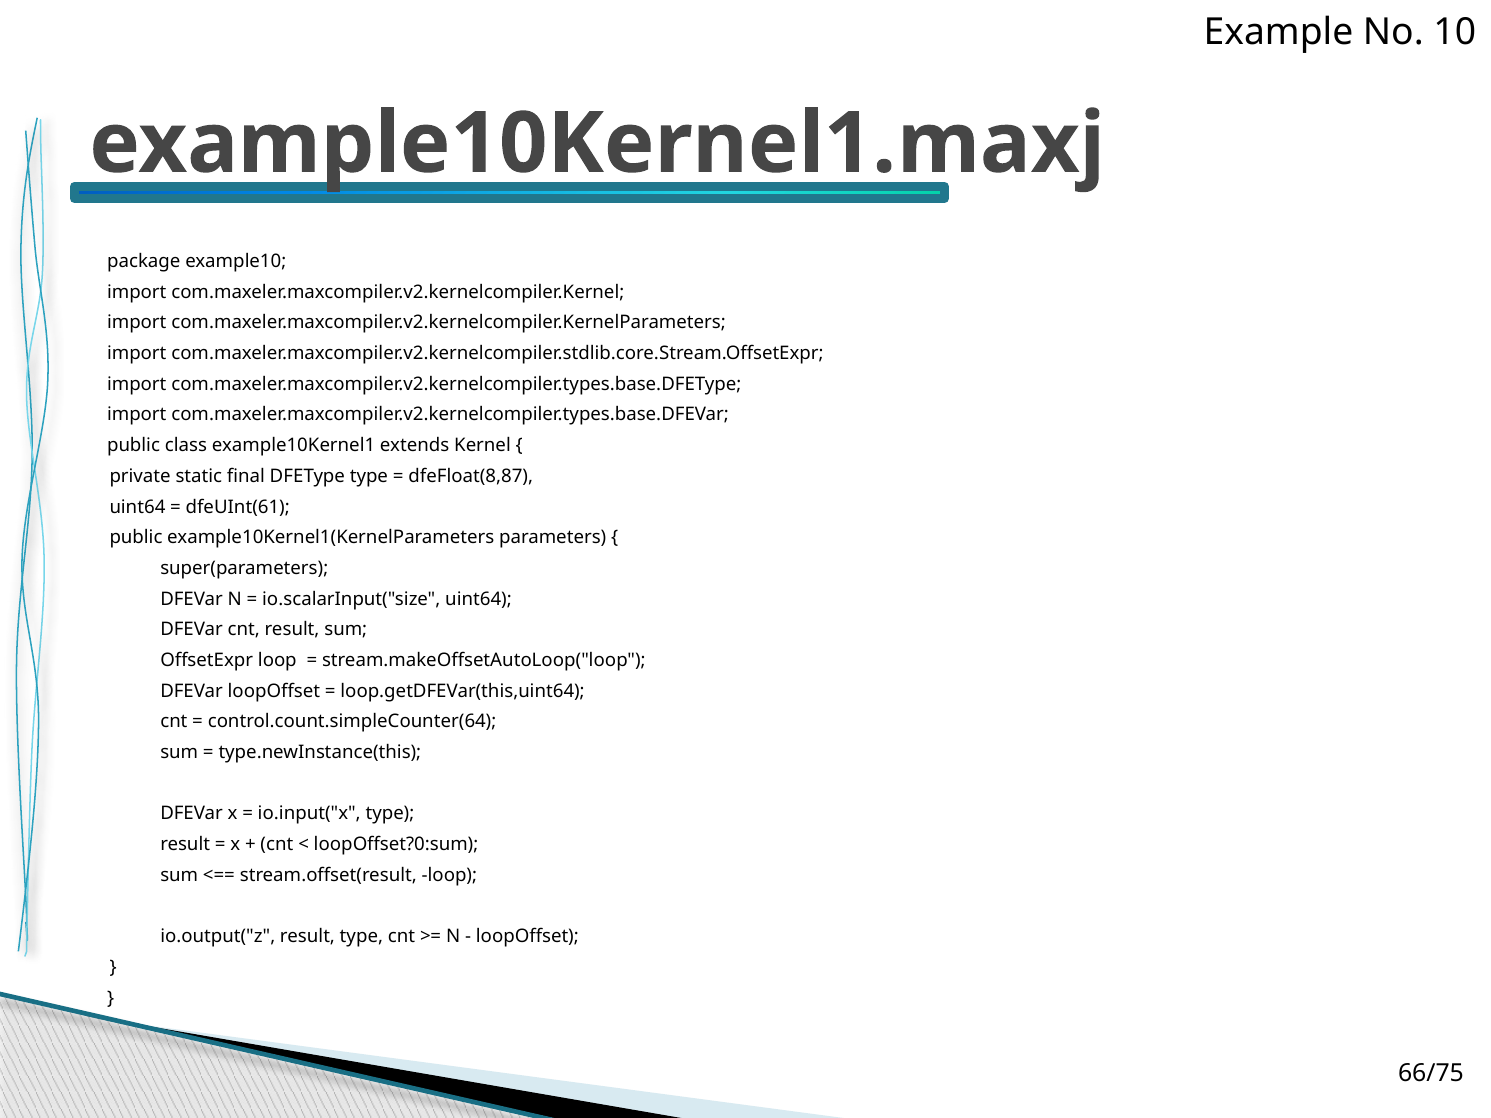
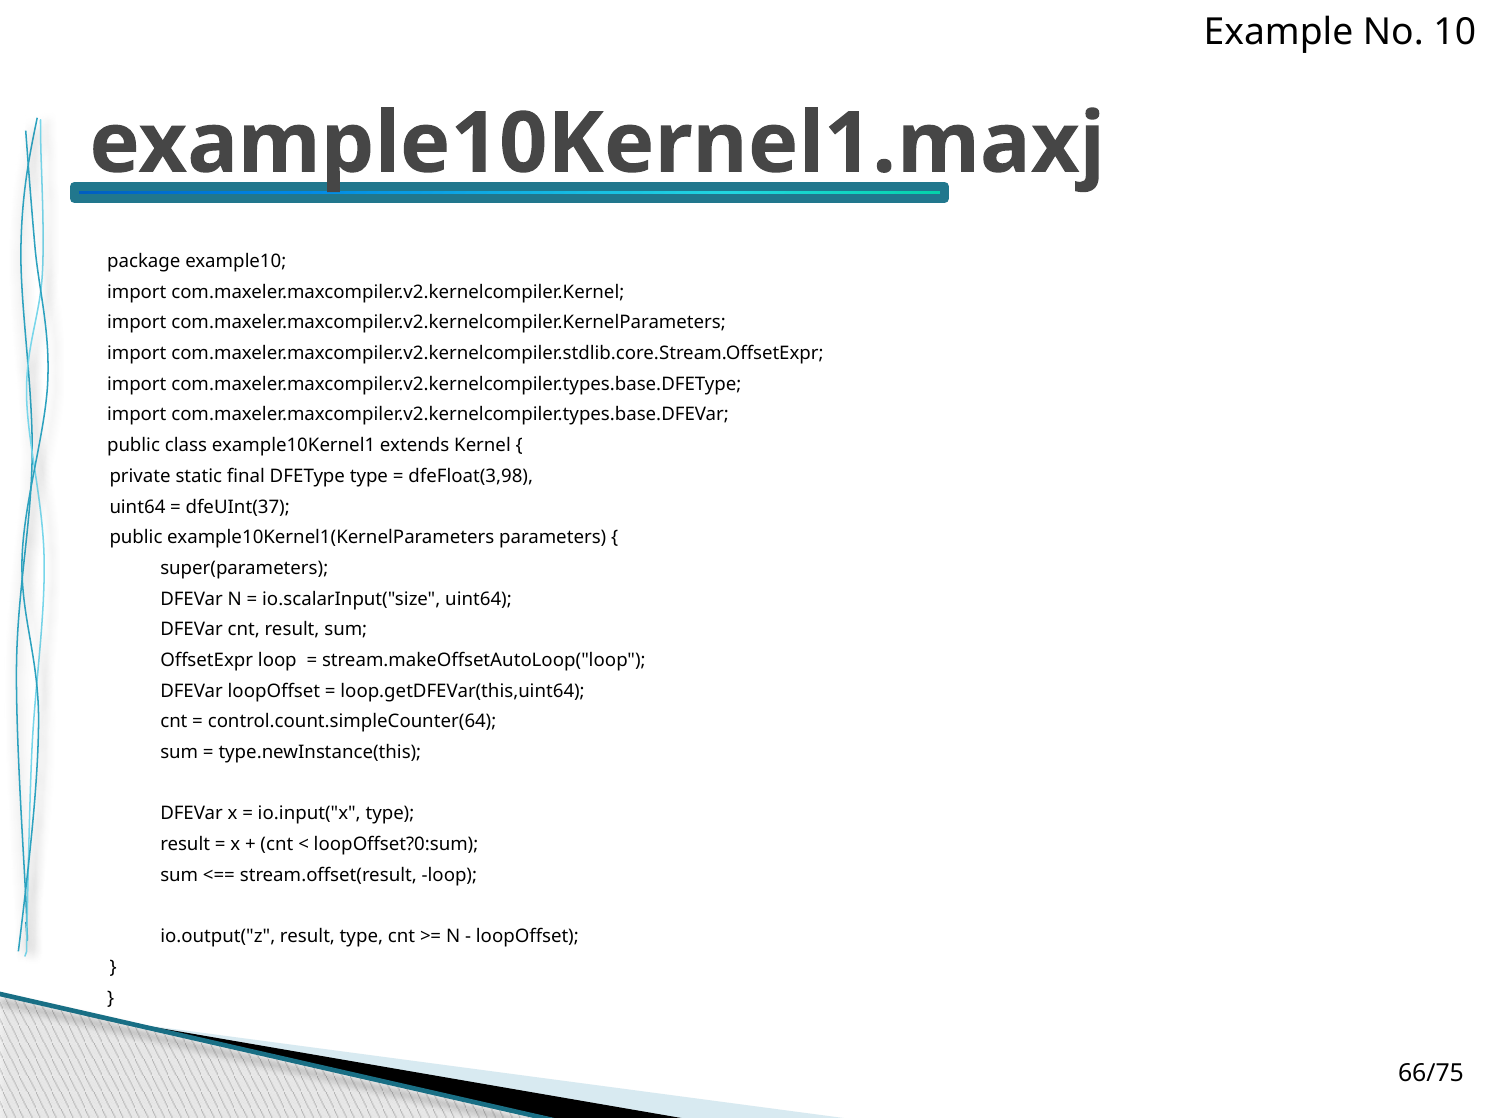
dfeFloat(8,87: dfeFloat(8,87 -> dfeFloat(3,98
dfeUInt(61: dfeUInt(61 -> dfeUInt(37
